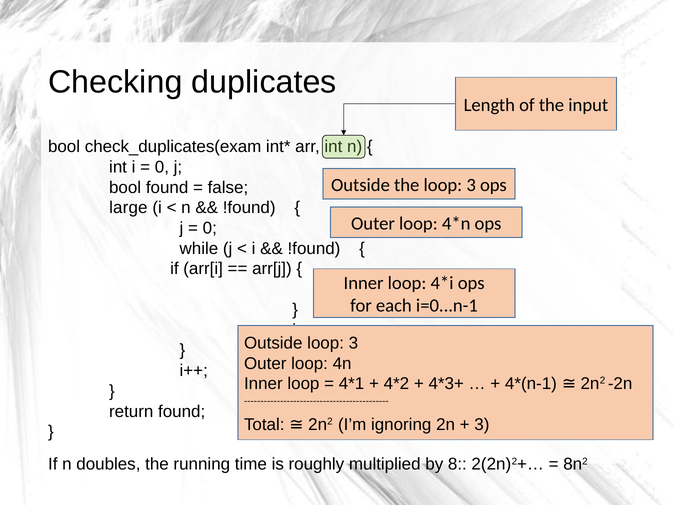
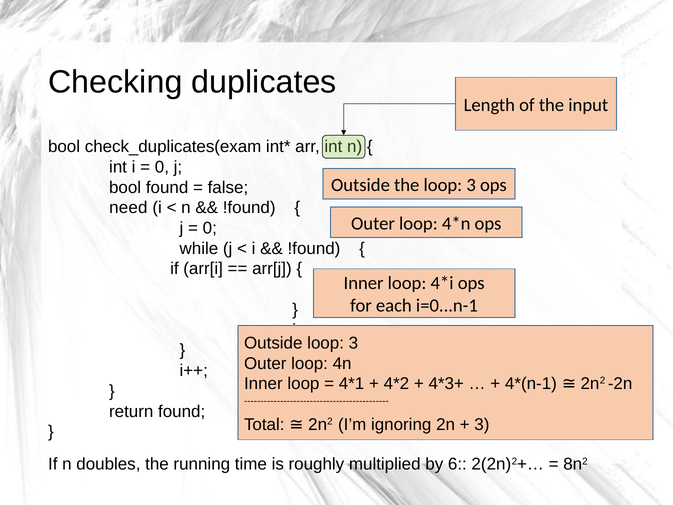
large: large -> need
8: 8 -> 6
